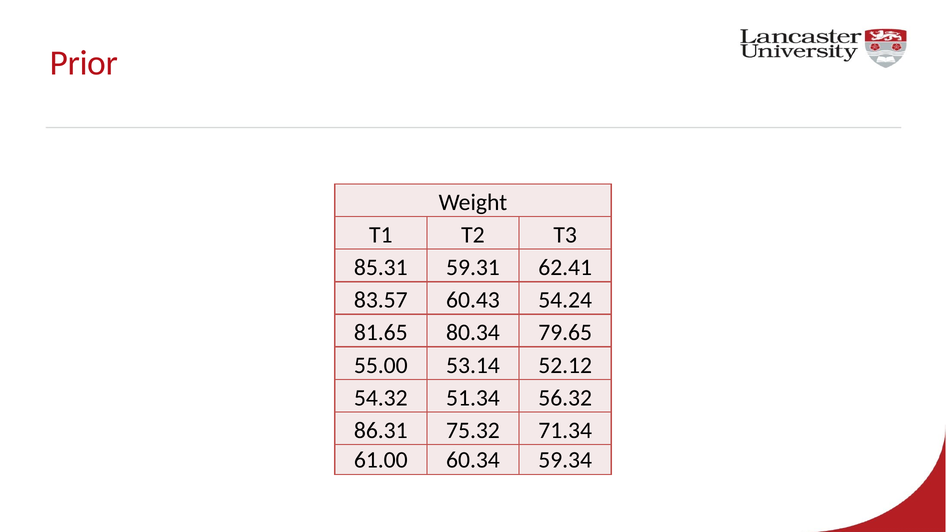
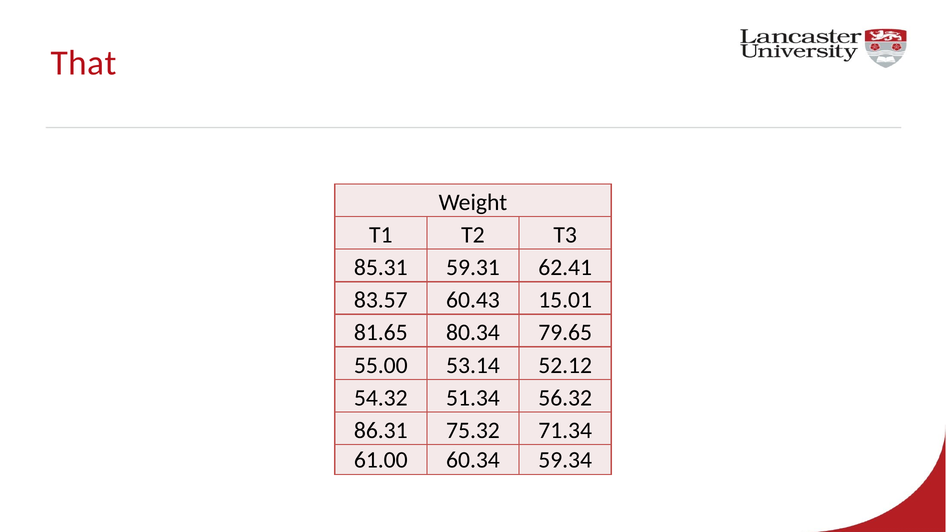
Prior: Prior -> That
54.24: 54.24 -> 15.01
